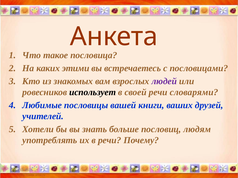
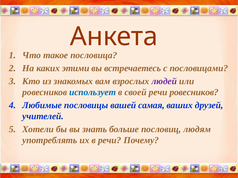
использует colour: black -> blue
речи словарями: словарями -> ровесников
книги: книги -> самая
